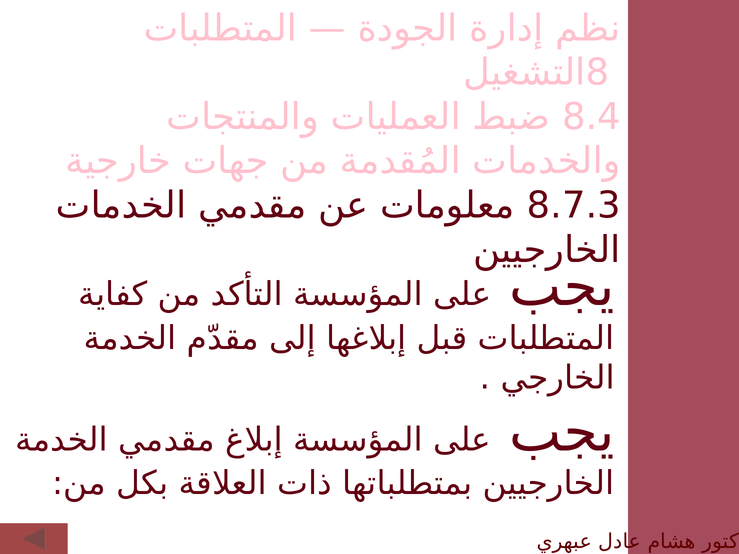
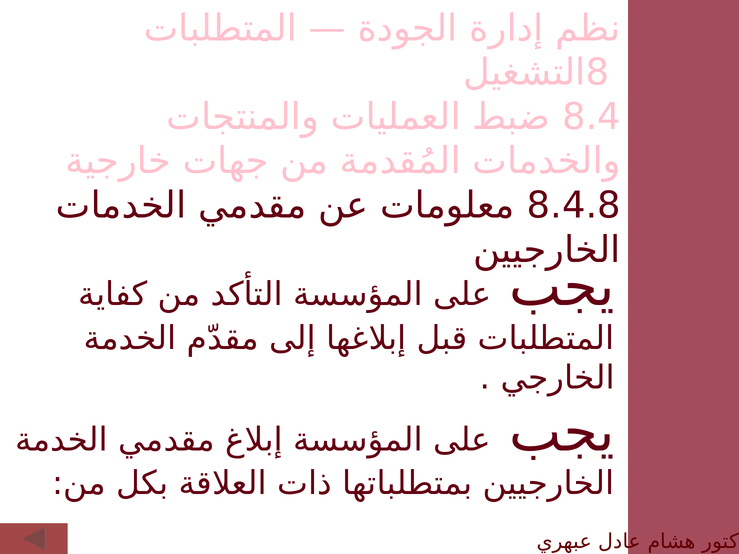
8.7.3: 8.7.3 -> 8.4.8
